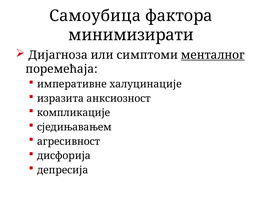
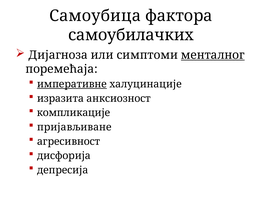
минимизирати: минимизирати -> самоубилачких
императивне underline: none -> present
сједињавањем: сједињавањем -> пријављиване
